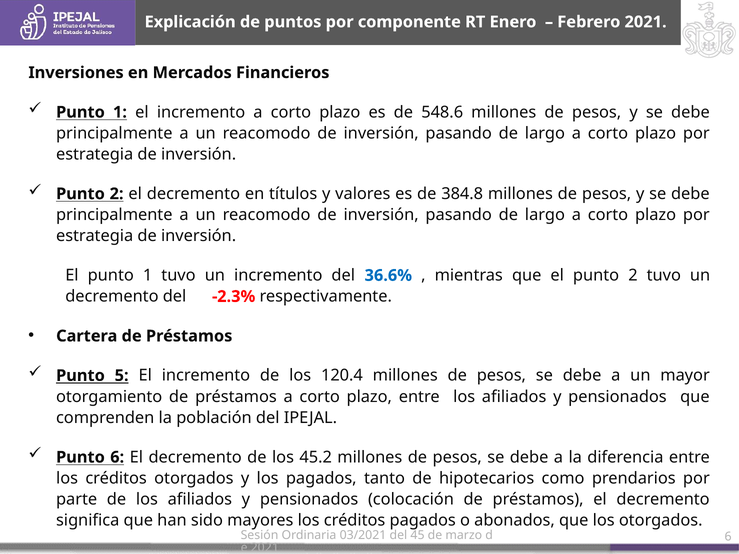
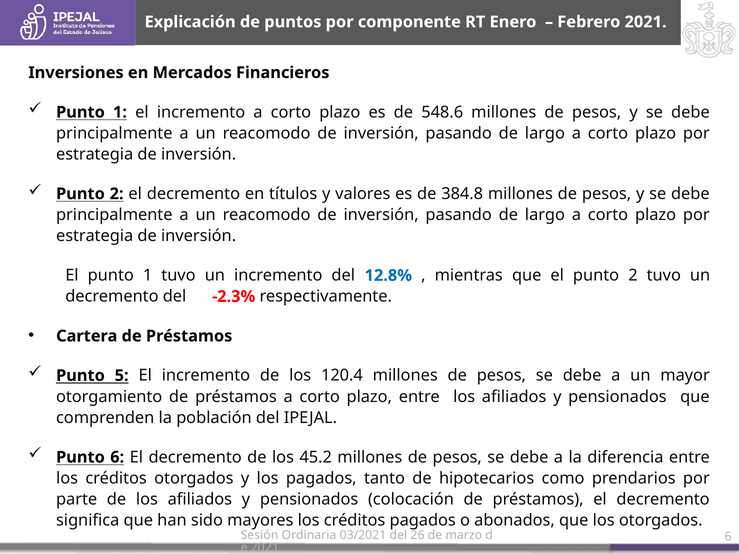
36.6%: 36.6% -> 12.8%
45: 45 -> 26
